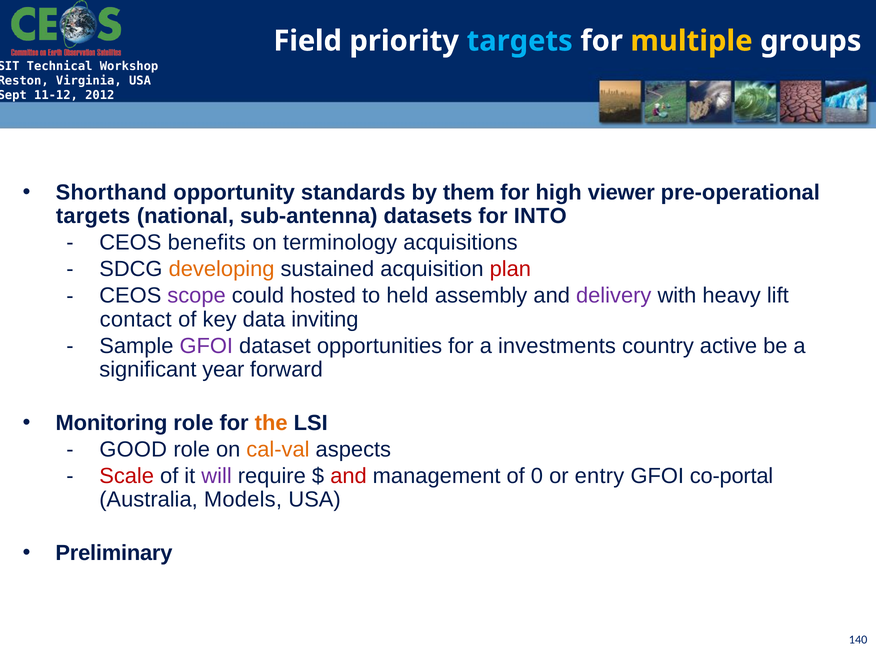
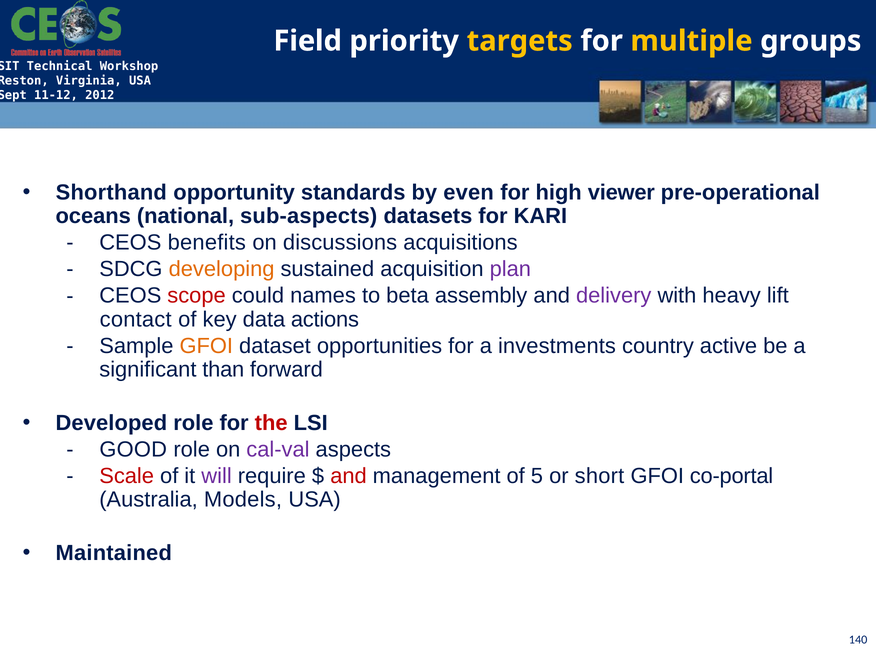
targets at (520, 41) colour: light blue -> yellow
them: them -> even
targets at (93, 216): targets -> oceans
sub-antenna: sub-antenna -> sub-aspects
INTO: INTO -> KARI
terminology: terminology -> discussions
plan colour: red -> purple
scope colour: purple -> red
hosted: hosted -> names
held: held -> beta
inviting: inviting -> actions
GFOI at (206, 346) colour: purple -> orange
year: year -> than
Monitoring: Monitoring -> Developed
the colour: orange -> red
cal-val colour: orange -> purple
0: 0 -> 5
entry: entry -> short
Preliminary: Preliminary -> Maintained
